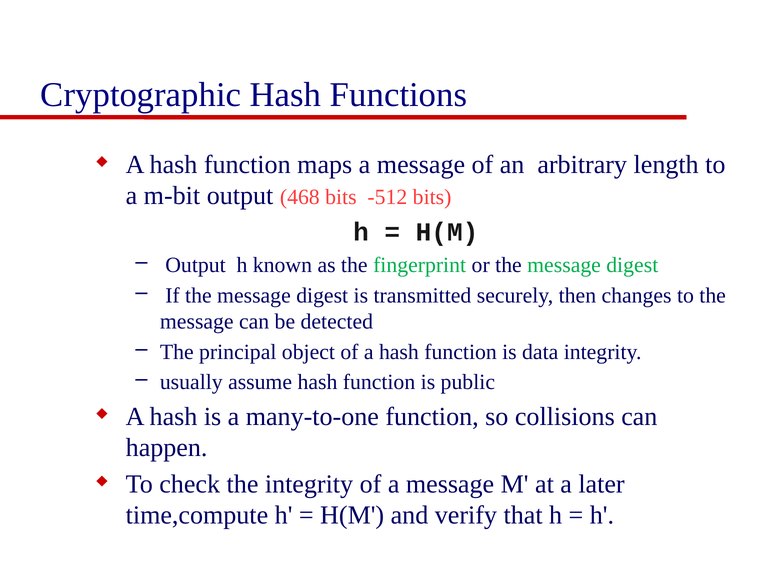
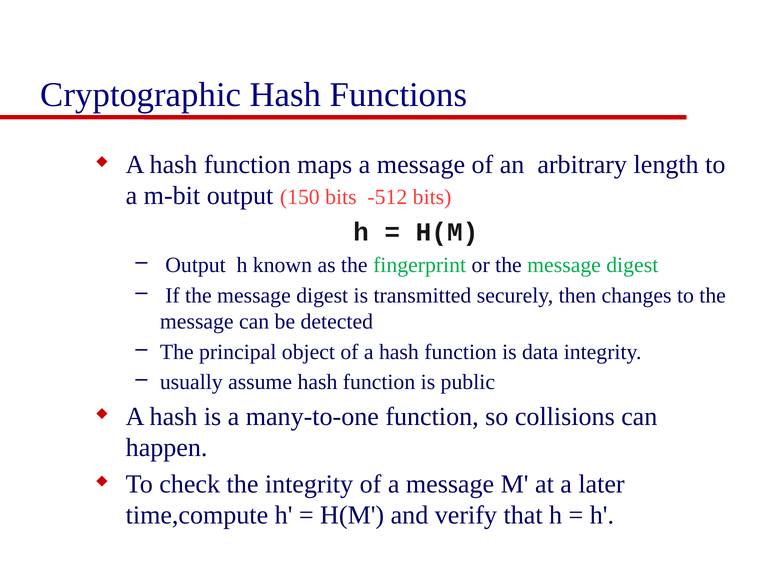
468: 468 -> 150
